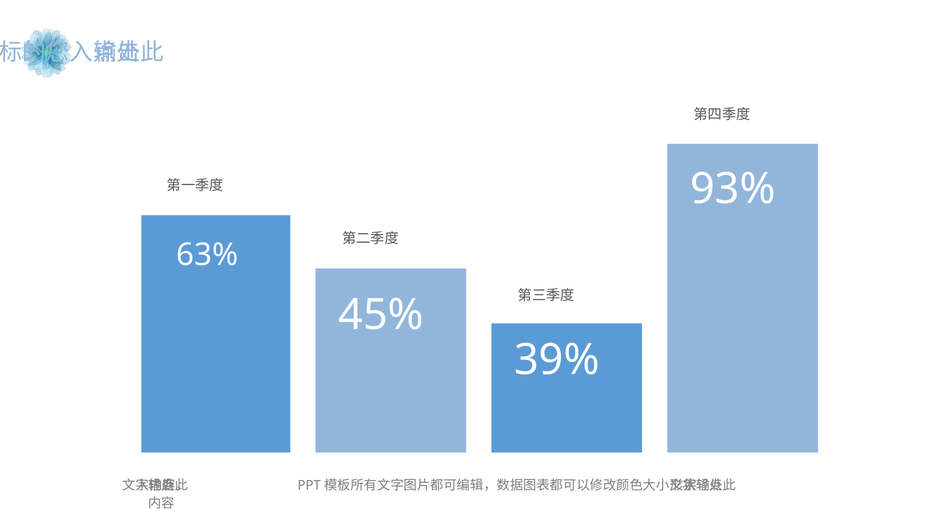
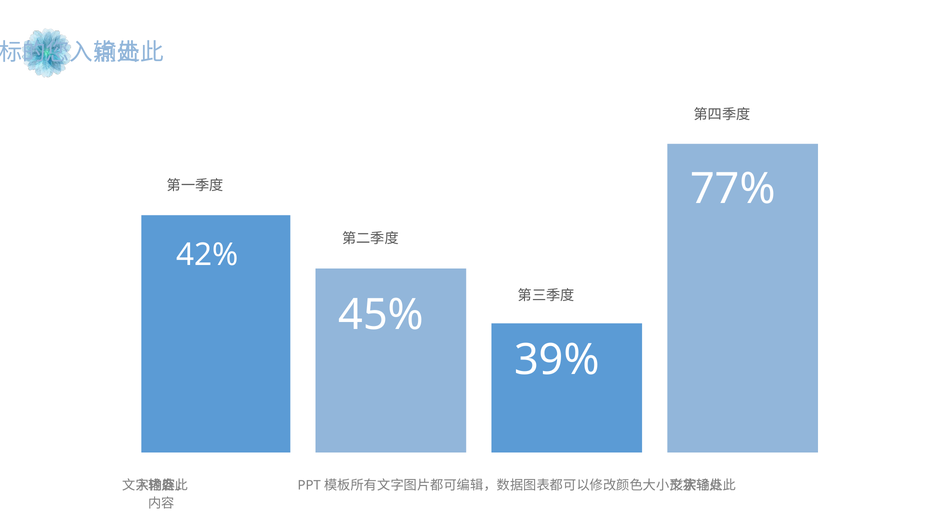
93%: 93% -> 77%
63%: 63% -> 42%
